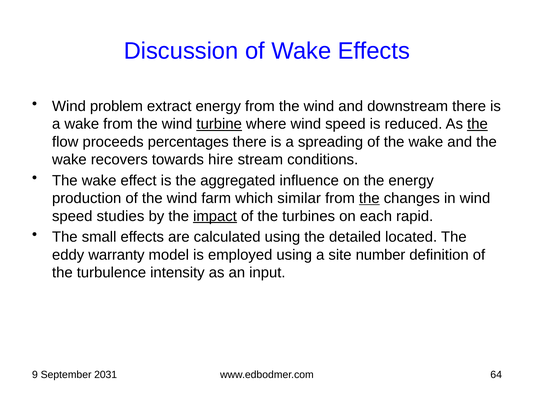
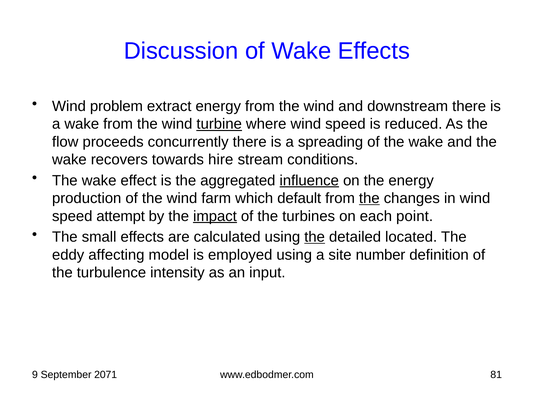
the at (477, 124) underline: present -> none
percentages: percentages -> concurrently
influence underline: none -> present
similar: similar -> default
studies: studies -> attempt
rapid: rapid -> point
the at (315, 237) underline: none -> present
warranty: warranty -> affecting
2031: 2031 -> 2071
64: 64 -> 81
